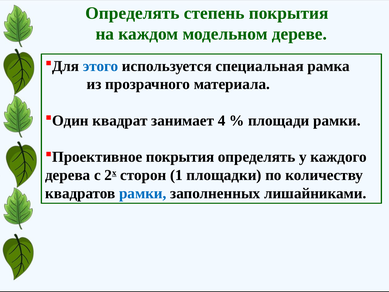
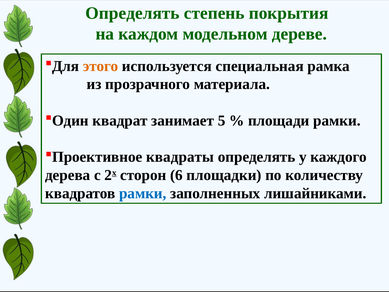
этого colour: blue -> orange
4: 4 -> 5
покрытия at (180, 157): покрытия -> квадраты
1: 1 -> 6
